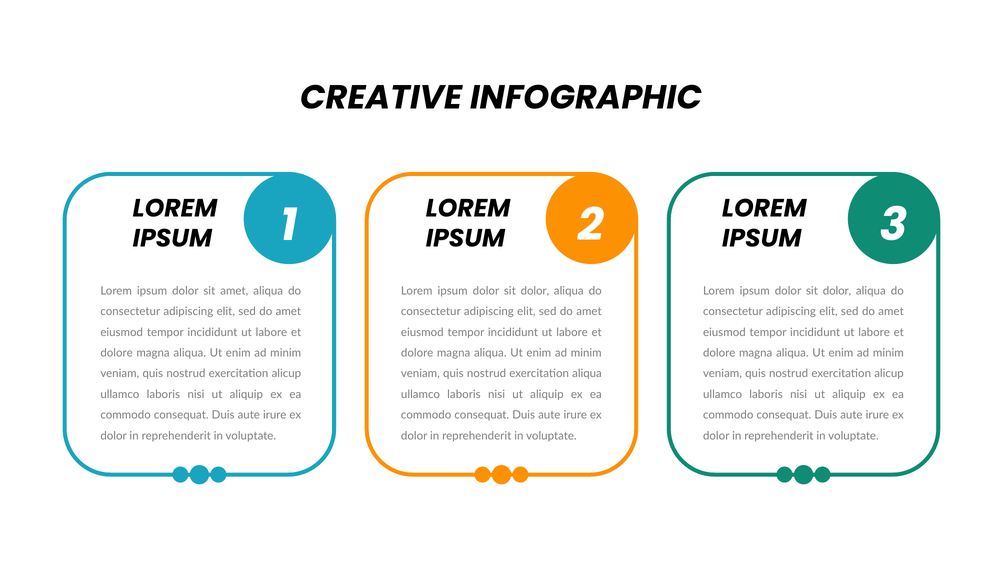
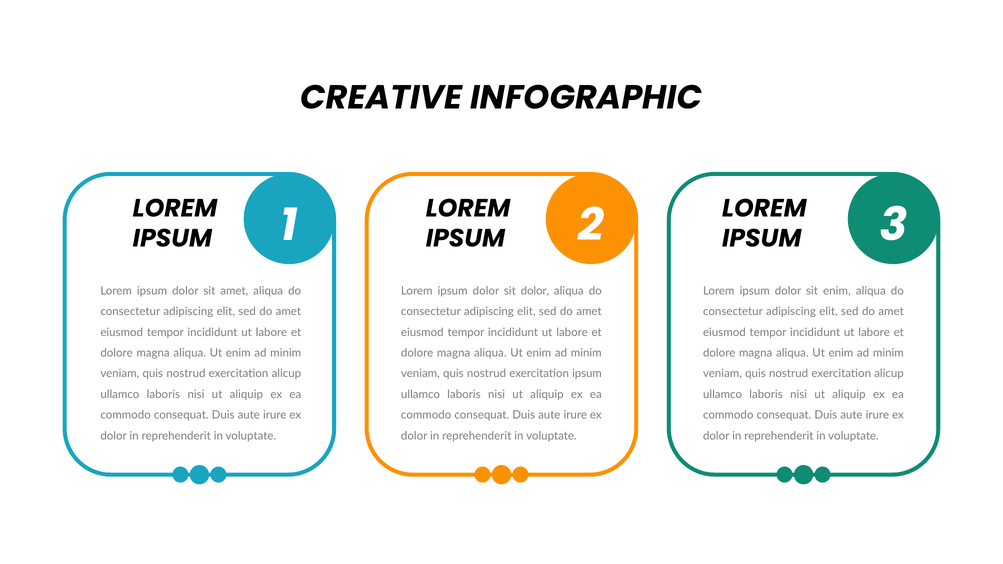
dolor at (837, 291): dolor -> enim
exercitation aliqua: aliqua -> ipsum
